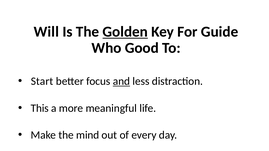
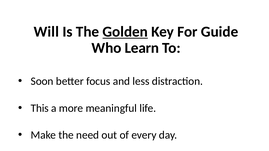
Good: Good -> Learn
Start: Start -> Soon
and underline: present -> none
mind: mind -> need
